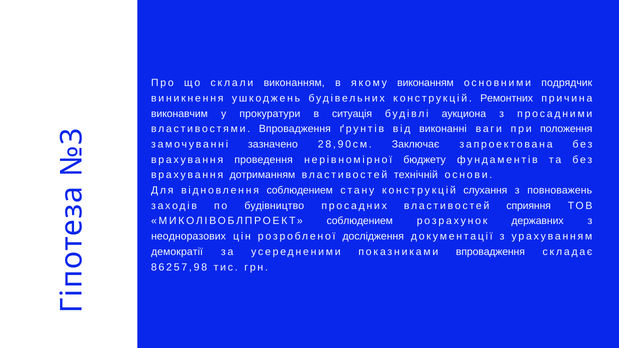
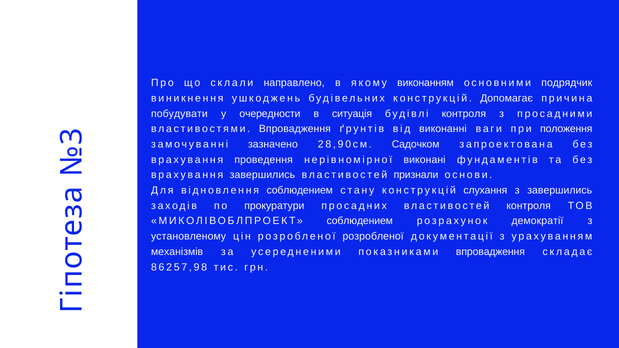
склали виконанням: виконанням -> направлено
Ремонтних: Ремонтних -> Допомагає
виконавчим: виконавчим -> побудувати
прокуратури: прокуратури -> очередности
будівлі аукциона: аукциона -> контроля
Заключає: Заключає -> Садочком
бюджету: бюджету -> виконані
врахування дотриманням: дотриманням -> завершились
технічній: технічній -> признали
з повноважень: повноважень -> завершились
будівництво: будівництво -> прокуратури
властивостей сприяння: сприяння -> контроля
державних: державних -> демократії
неодноразових: неодноразових -> установленому
розробленої дослідження: дослідження -> розробленої
демократії: демократії -> механізмів
